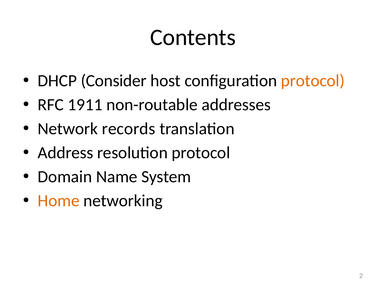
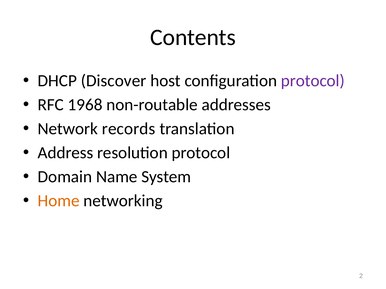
Consider: Consider -> Discover
protocol at (313, 81) colour: orange -> purple
1911: 1911 -> 1968
